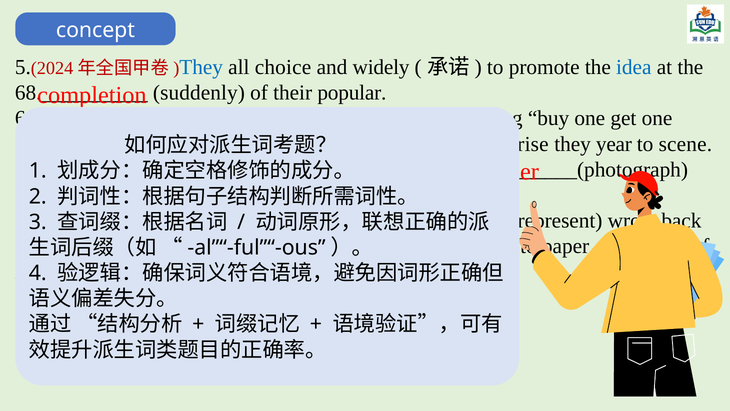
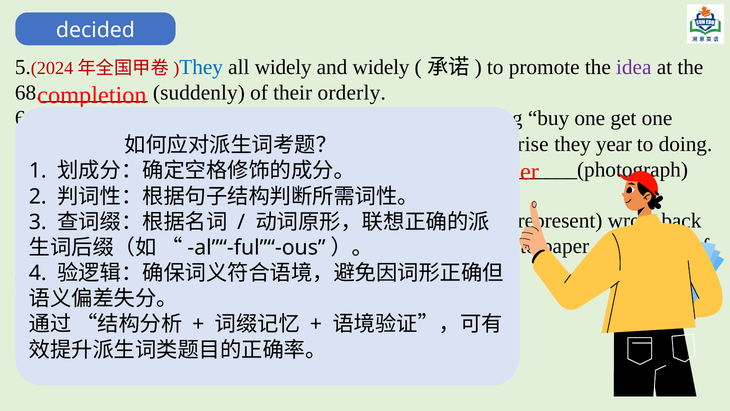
concept: concept -> decided
all choice: choice -> widely
idea colour: blue -> purple
popular: popular -> orderly
to scene: scene -> doing
